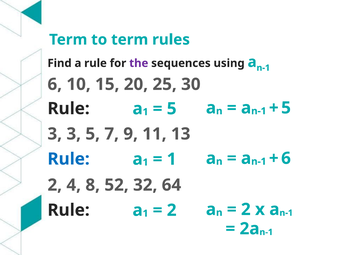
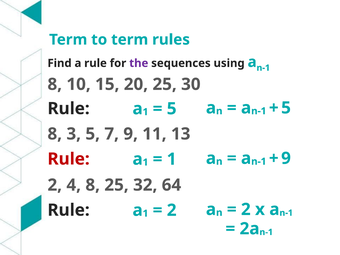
6 at (55, 84): 6 -> 8
3 at (55, 134): 3 -> 8
Rule at (69, 159) colour: blue -> red
6 at (286, 158): 6 -> 9
8 52: 52 -> 25
